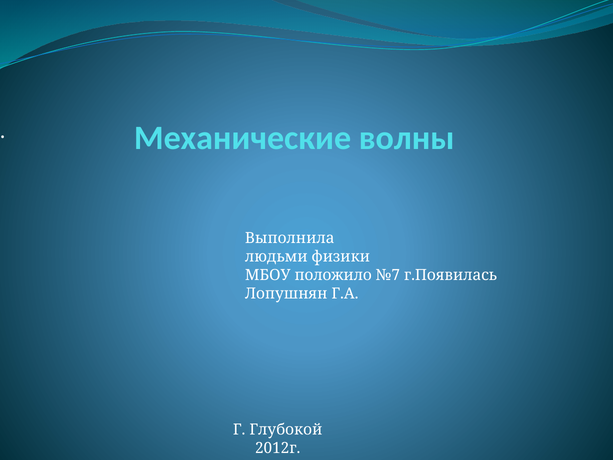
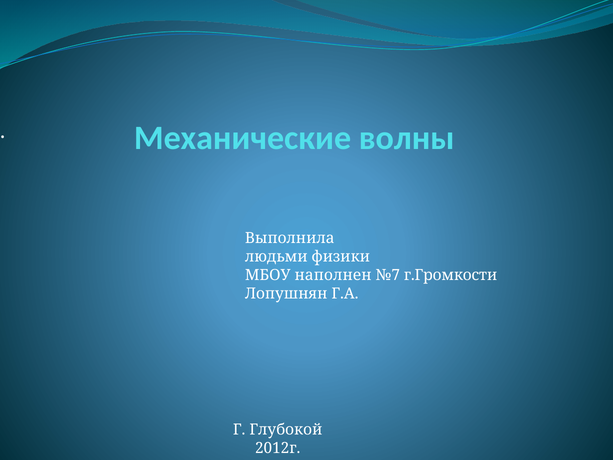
положило: положило -> наполнен
г.Появилась: г.Появилась -> г.Громкости
